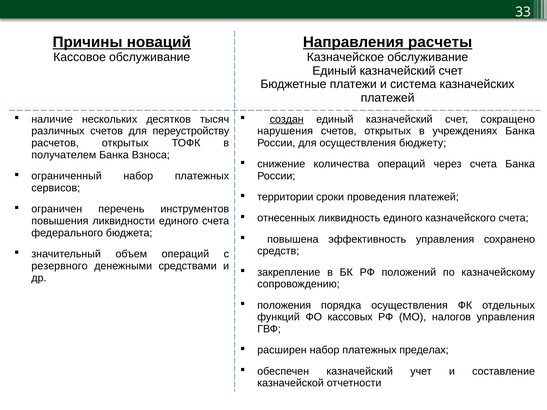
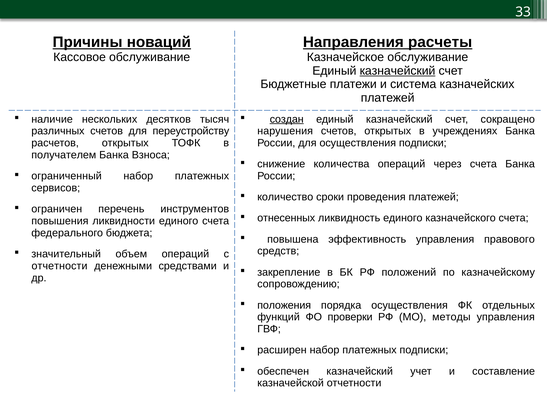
казначейский at (398, 71) underline: none -> present
осуществления бюджету: бюджету -> подписки
территории: территории -> количество
сохранено: сохранено -> правового
резервного at (60, 266): резервного -> отчетности
кассовых: кассовых -> проверки
налогов: налогов -> методы
платежных пределах: пределах -> подписки
